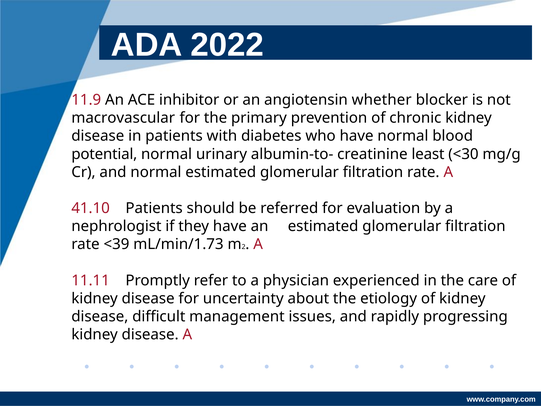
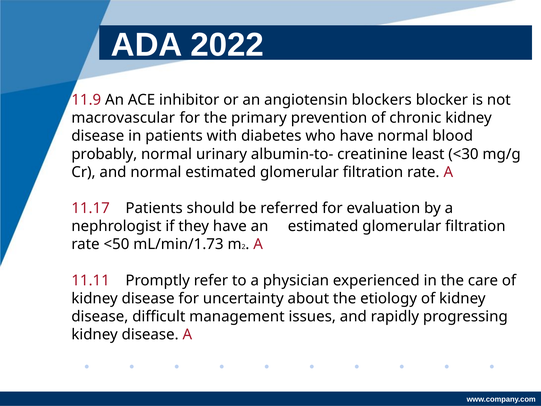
whether: whether -> blockers
potential: potential -> probably
41.10: 41.10 -> 11.17
<39: <39 -> <50
